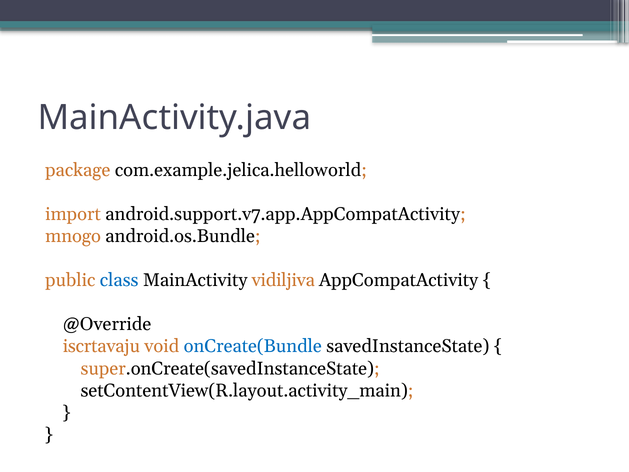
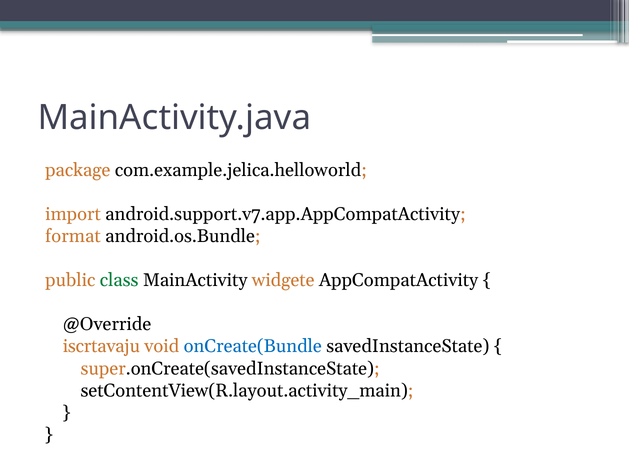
mnogo: mnogo -> format
class colour: blue -> green
vidiljiva: vidiljiva -> widgete
